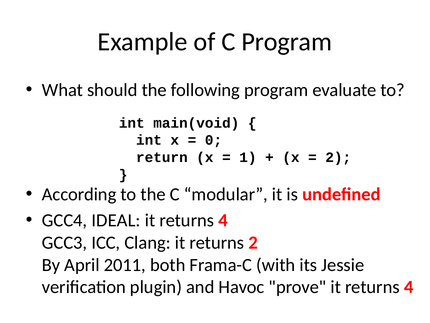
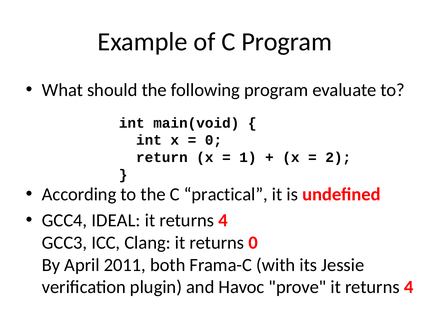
modular: modular -> practical
returns 2: 2 -> 0
